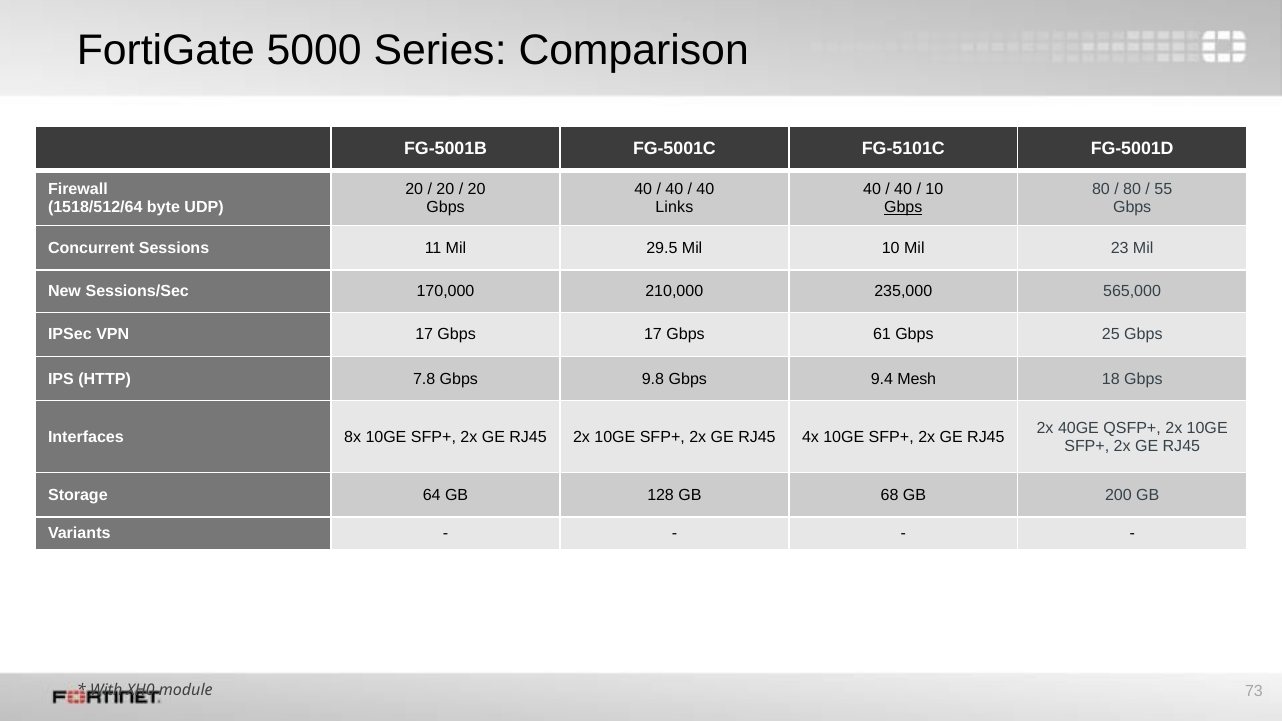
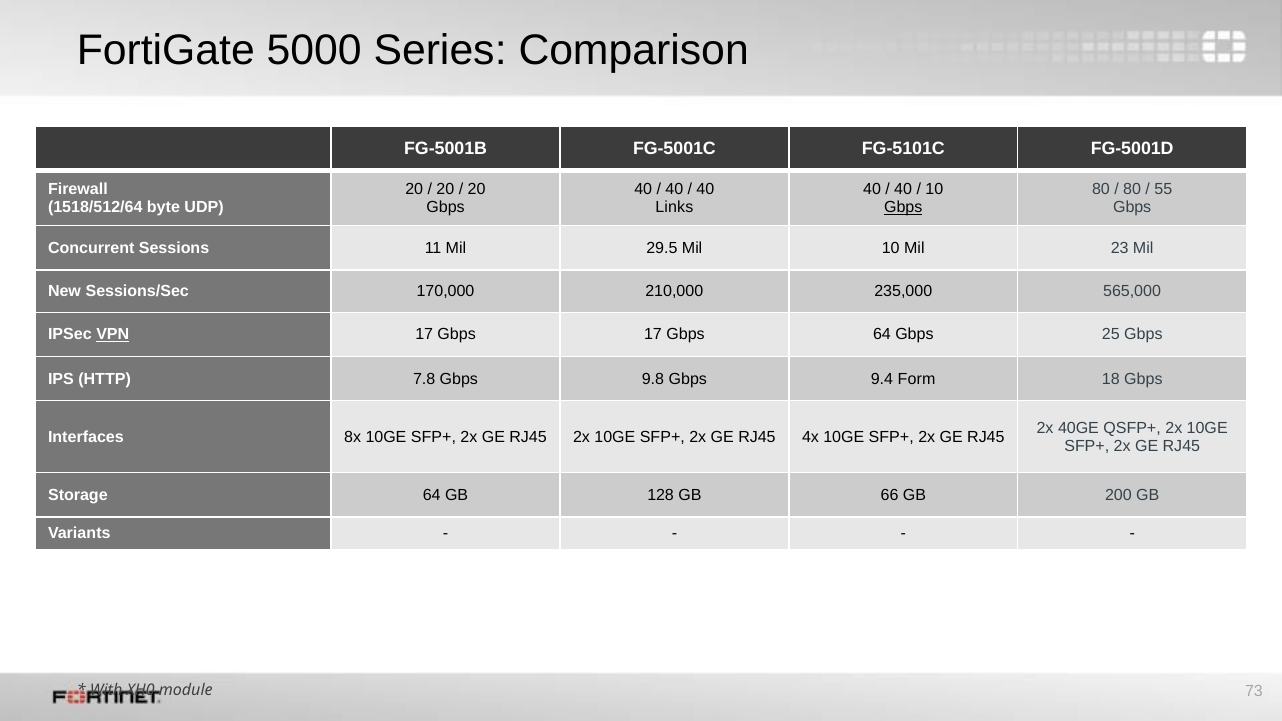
VPN underline: none -> present
Gbps 61: 61 -> 64
Mesh: Mesh -> Form
68: 68 -> 66
